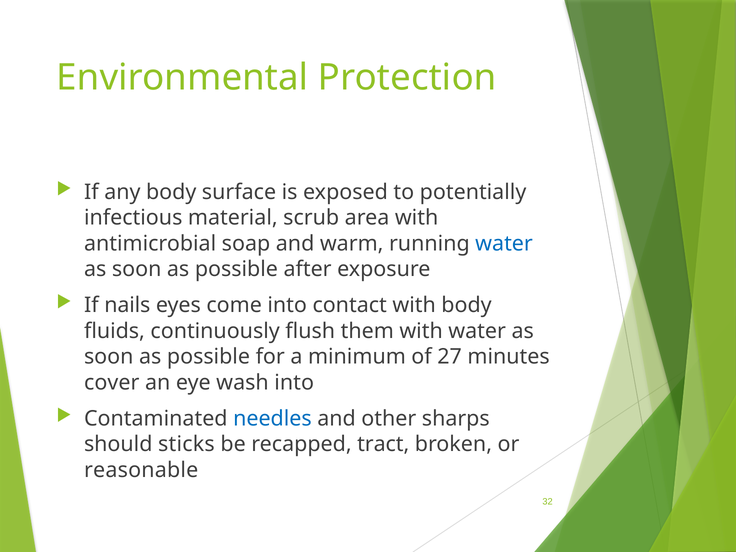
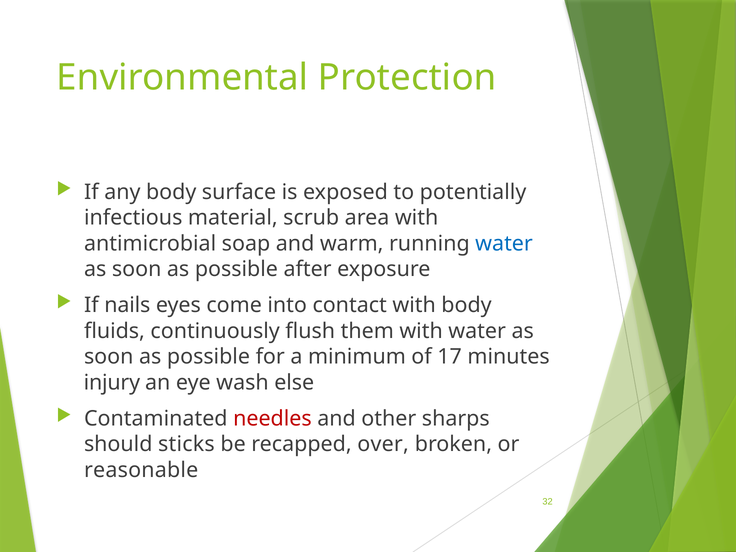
27: 27 -> 17
cover: cover -> injury
wash into: into -> else
needles colour: blue -> red
tract: tract -> over
